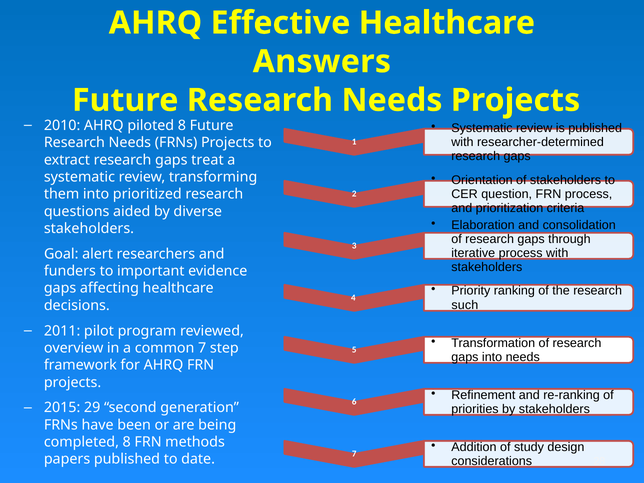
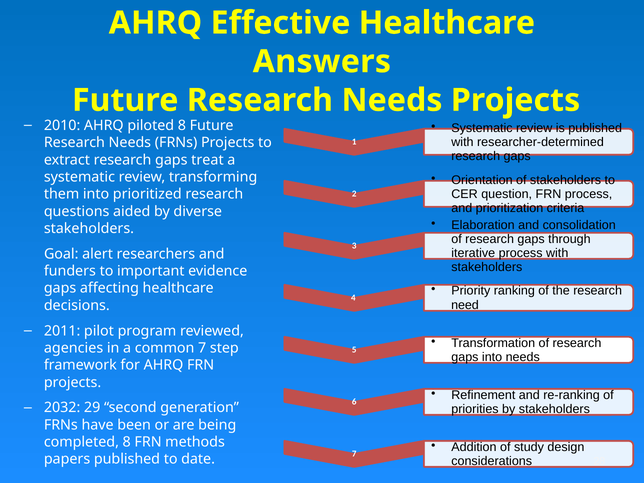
such: such -> need
overview: overview -> agencies
2015: 2015 -> 2032
